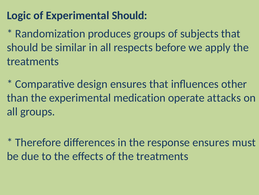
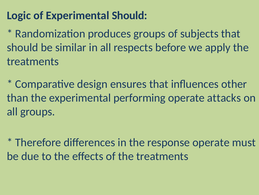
medication: medication -> performing
response ensures: ensures -> operate
